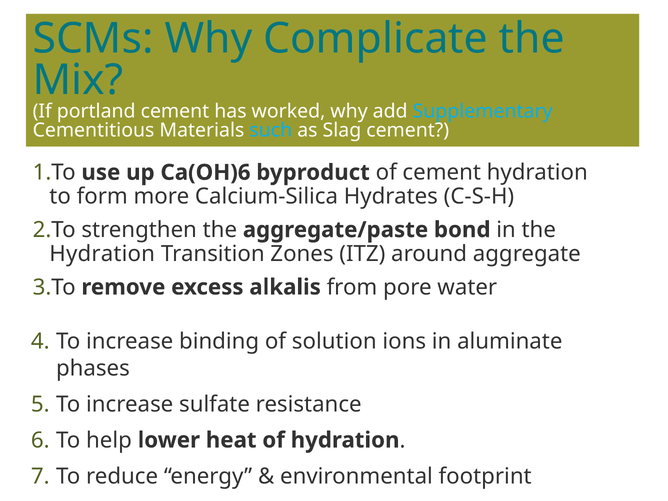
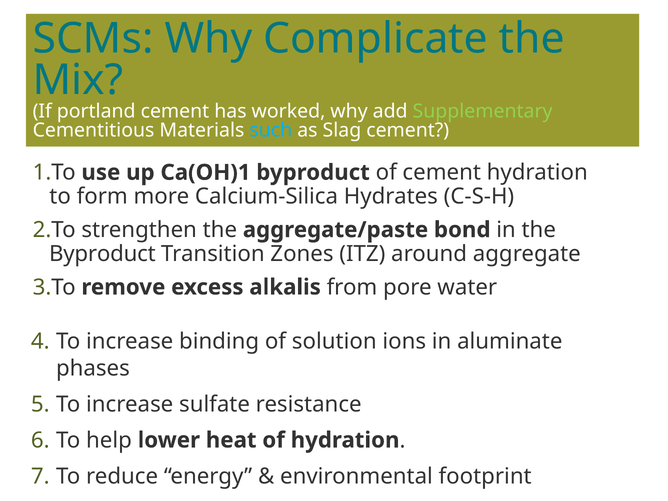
Supplementary colour: light blue -> light green
Ca(OH)6: Ca(OH)6 -> Ca(OH)1
Hydration at (102, 254): Hydration -> Byproduct
